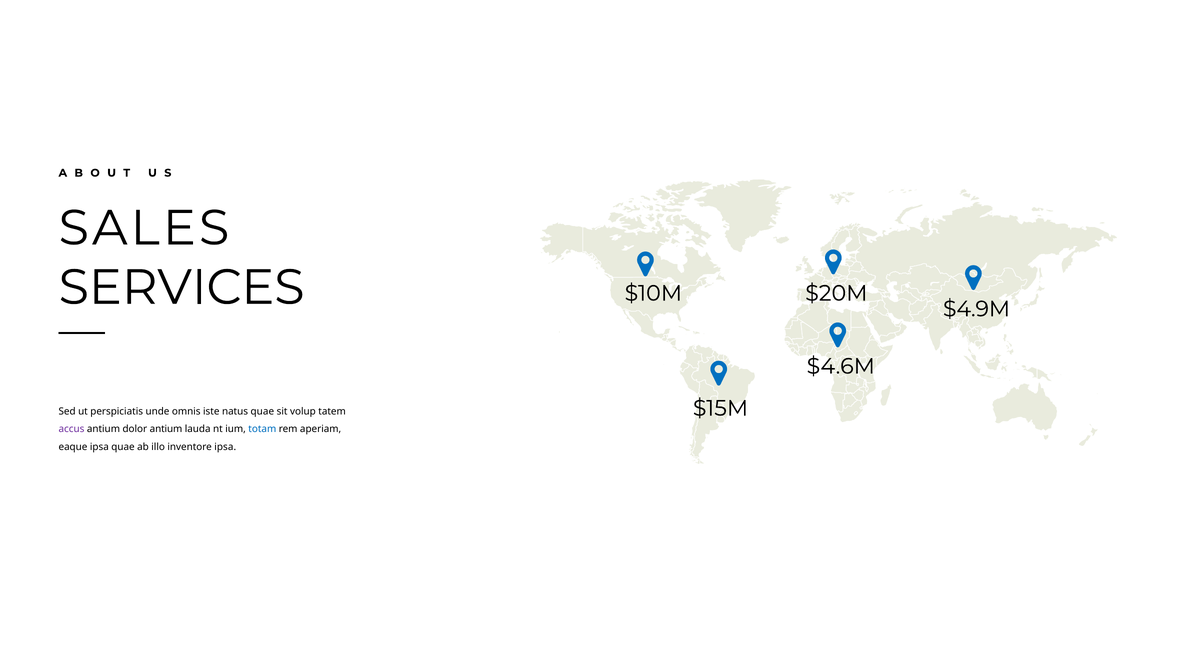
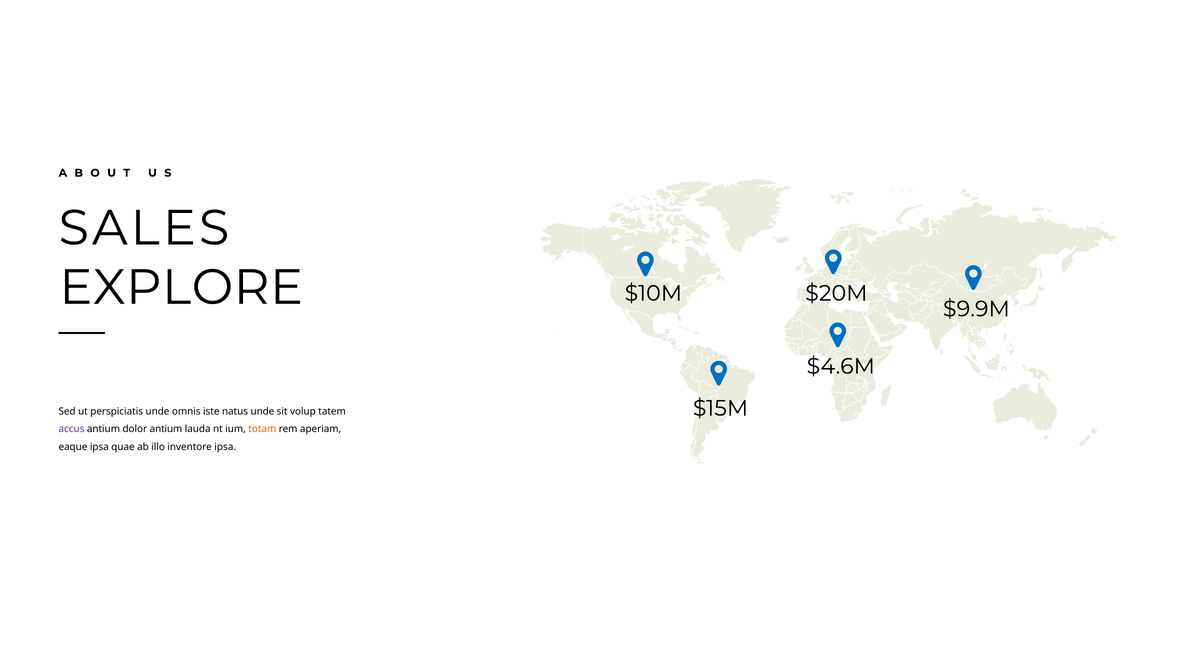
SERVICES: SERVICES -> EXPLORE
$4.9M: $4.9M -> $9.9M
natus quae: quae -> unde
totam colour: blue -> orange
